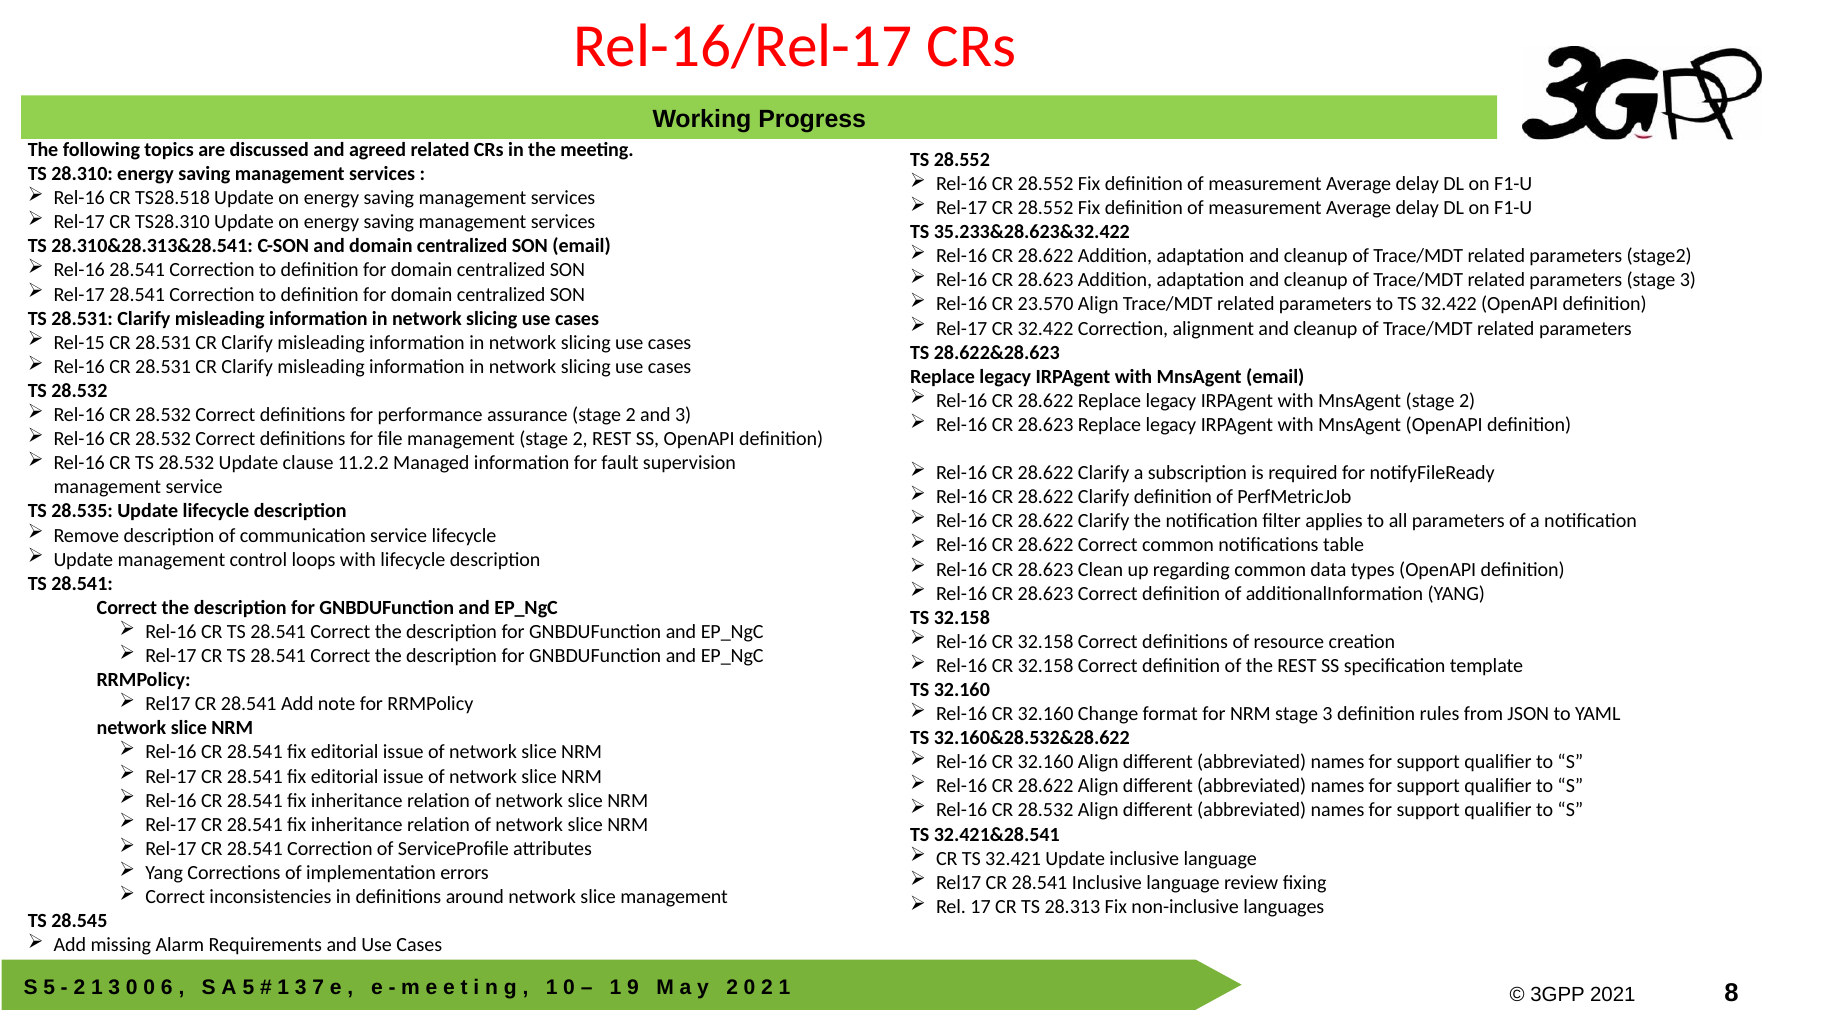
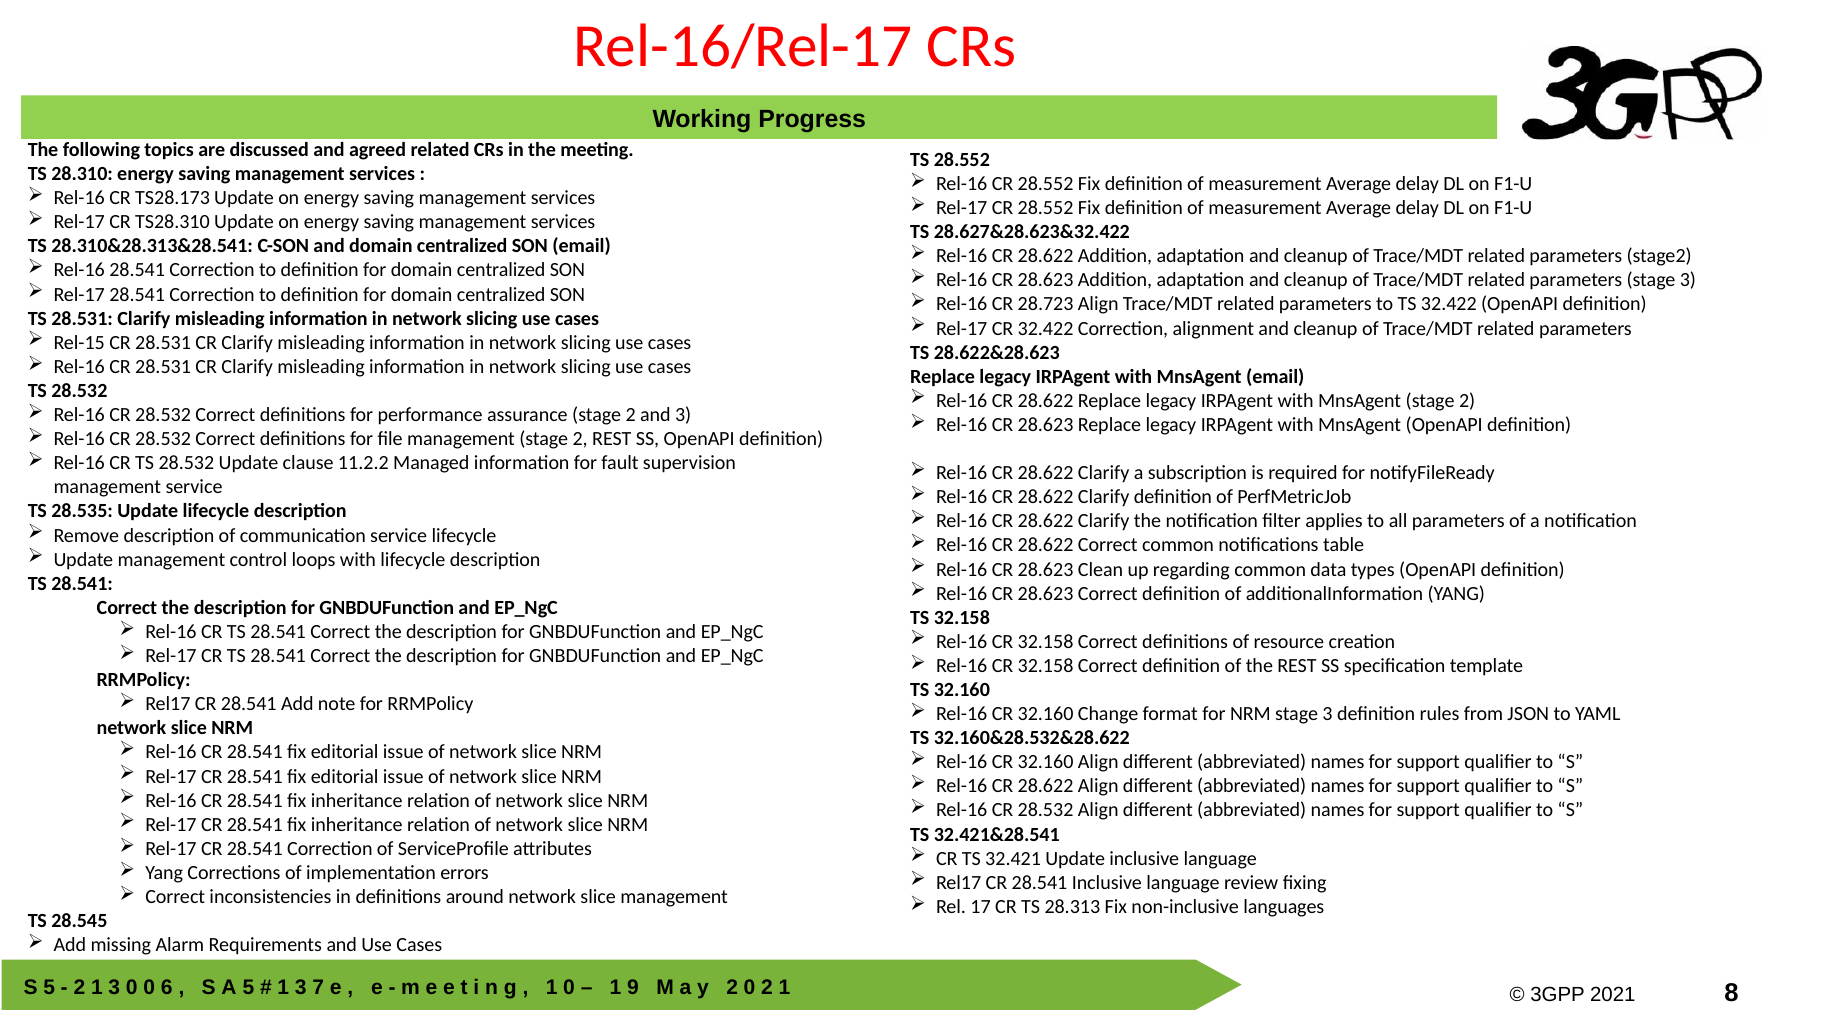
TS28.518: TS28.518 -> TS28.173
35.233&28.623&32.422: 35.233&28.623&32.422 -> 28.627&28.623&32.422
23.570: 23.570 -> 28.723
